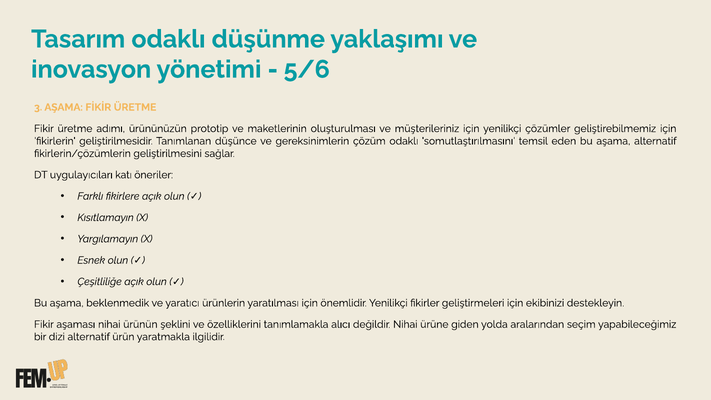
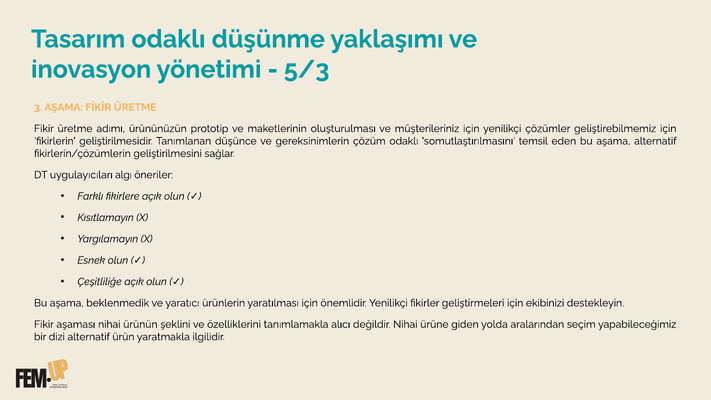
5/6: 5/6 -> 5/3
katı: katı -> algı
